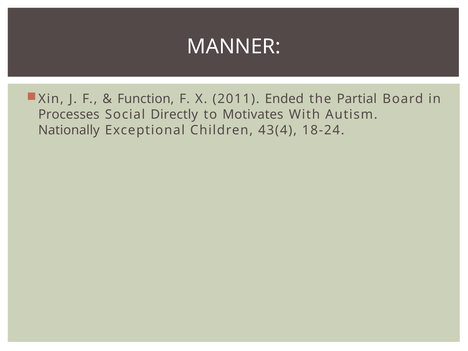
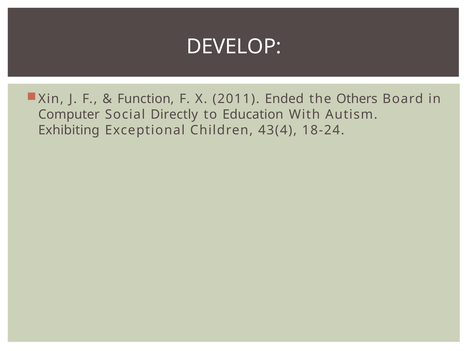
MANNER: MANNER -> DEVELOP
Partial: Partial -> Others
Processes: Processes -> Computer
Motivates: Motivates -> Education
Nationally: Nationally -> Exhibiting
